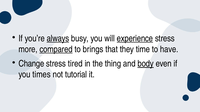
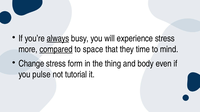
experience underline: present -> none
brings: brings -> space
have: have -> mind
tired: tired -> form
body underline: present -> none
times: times -> pulse
